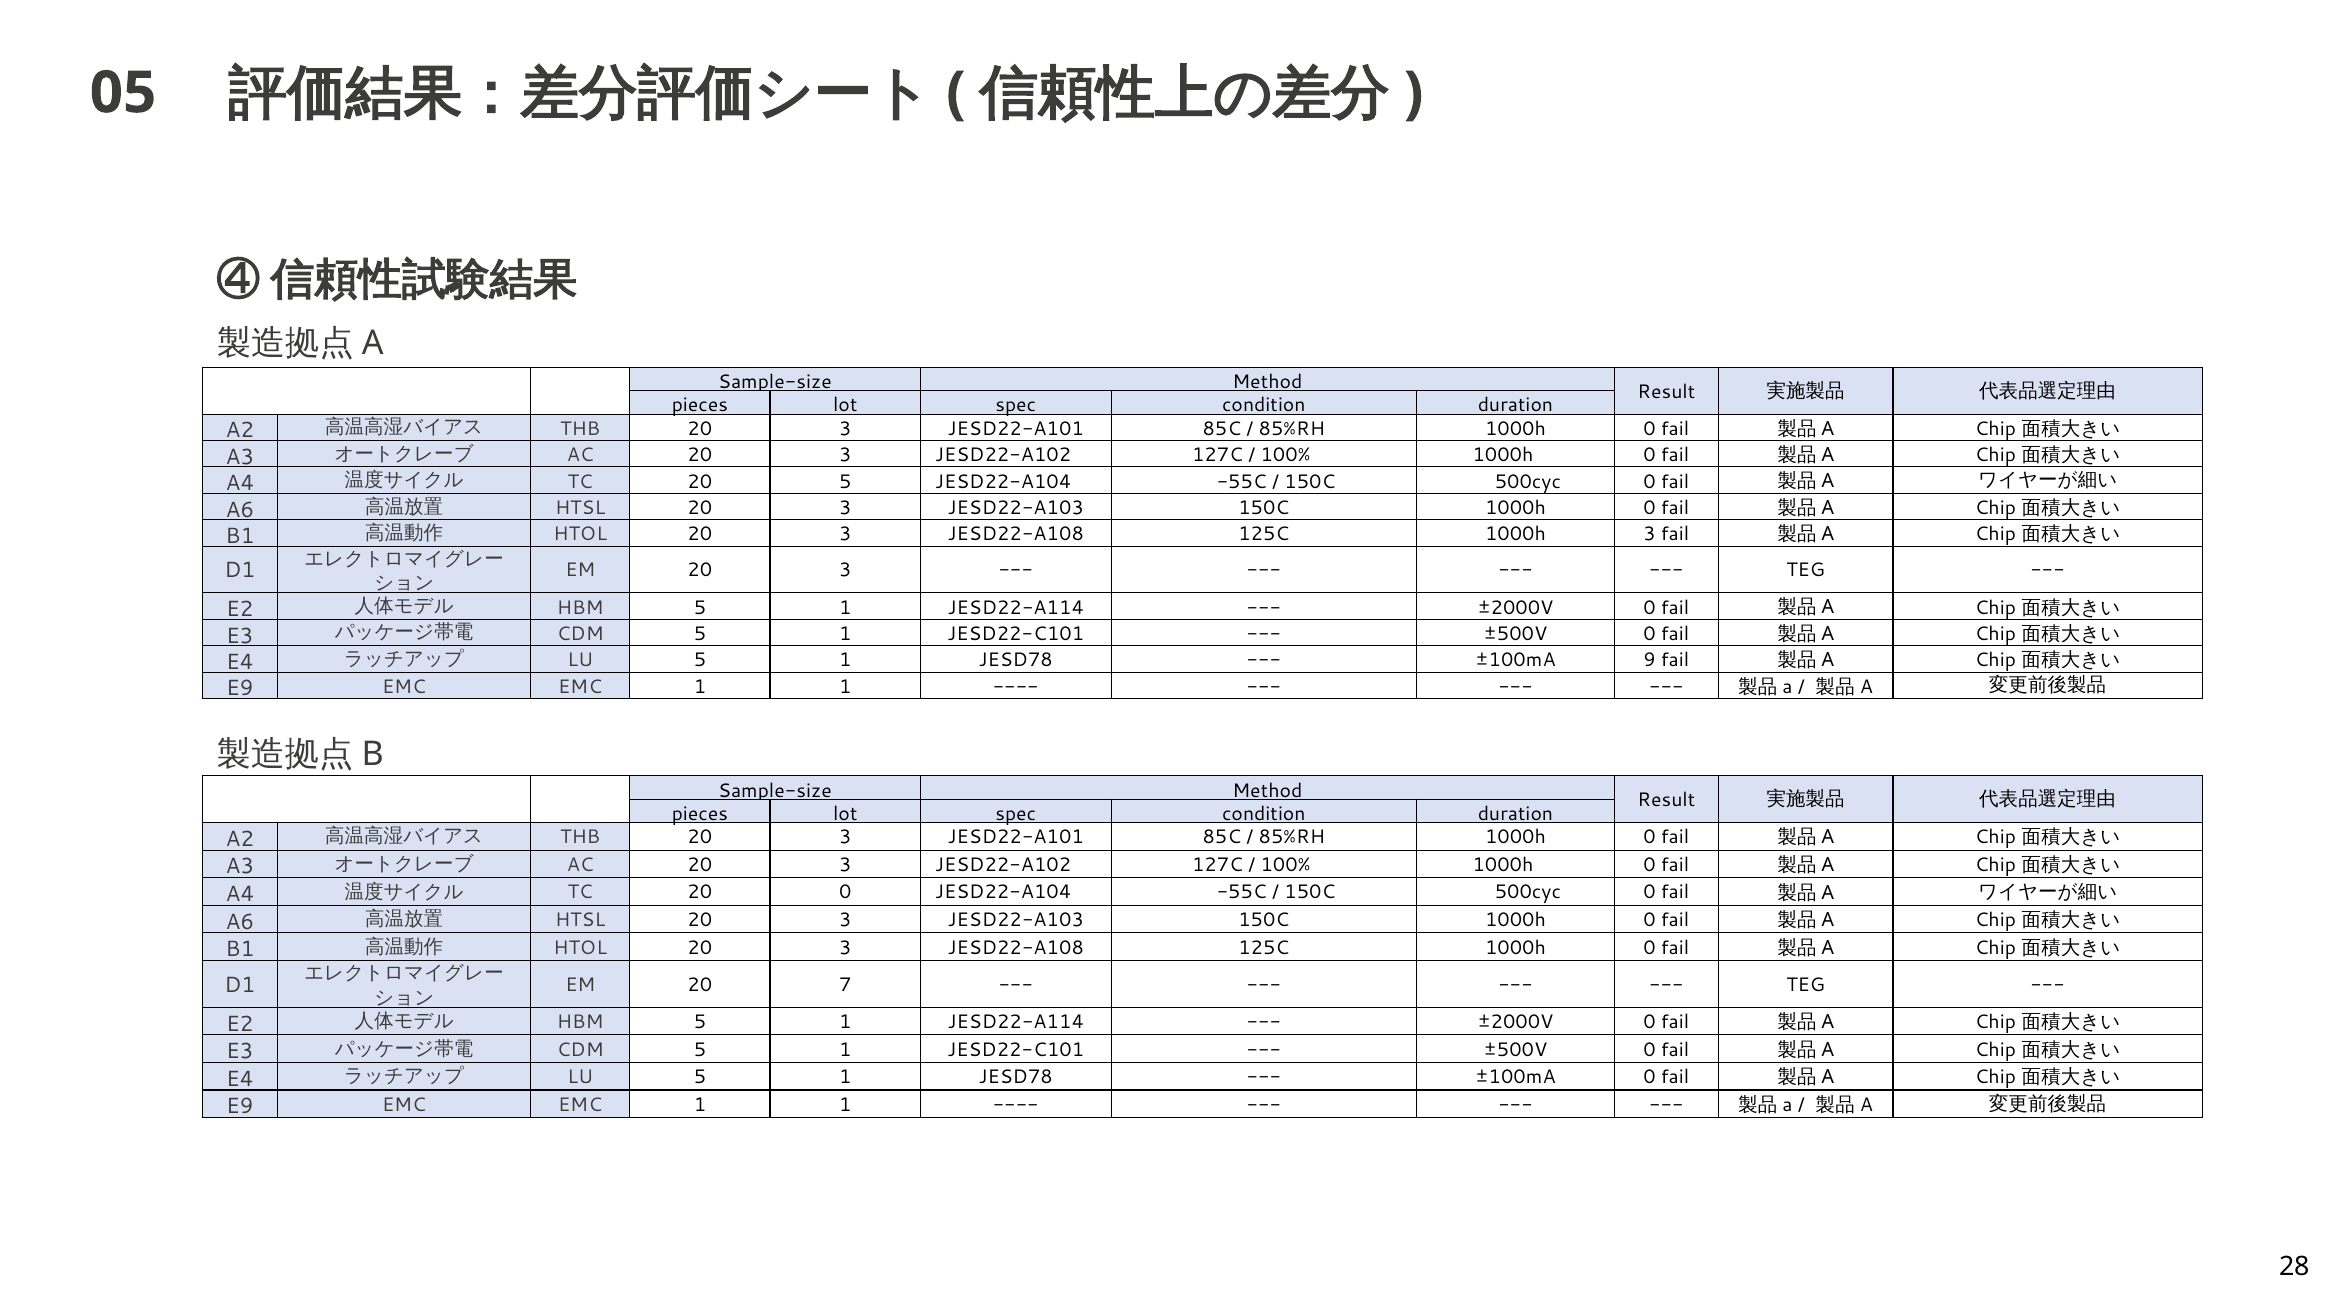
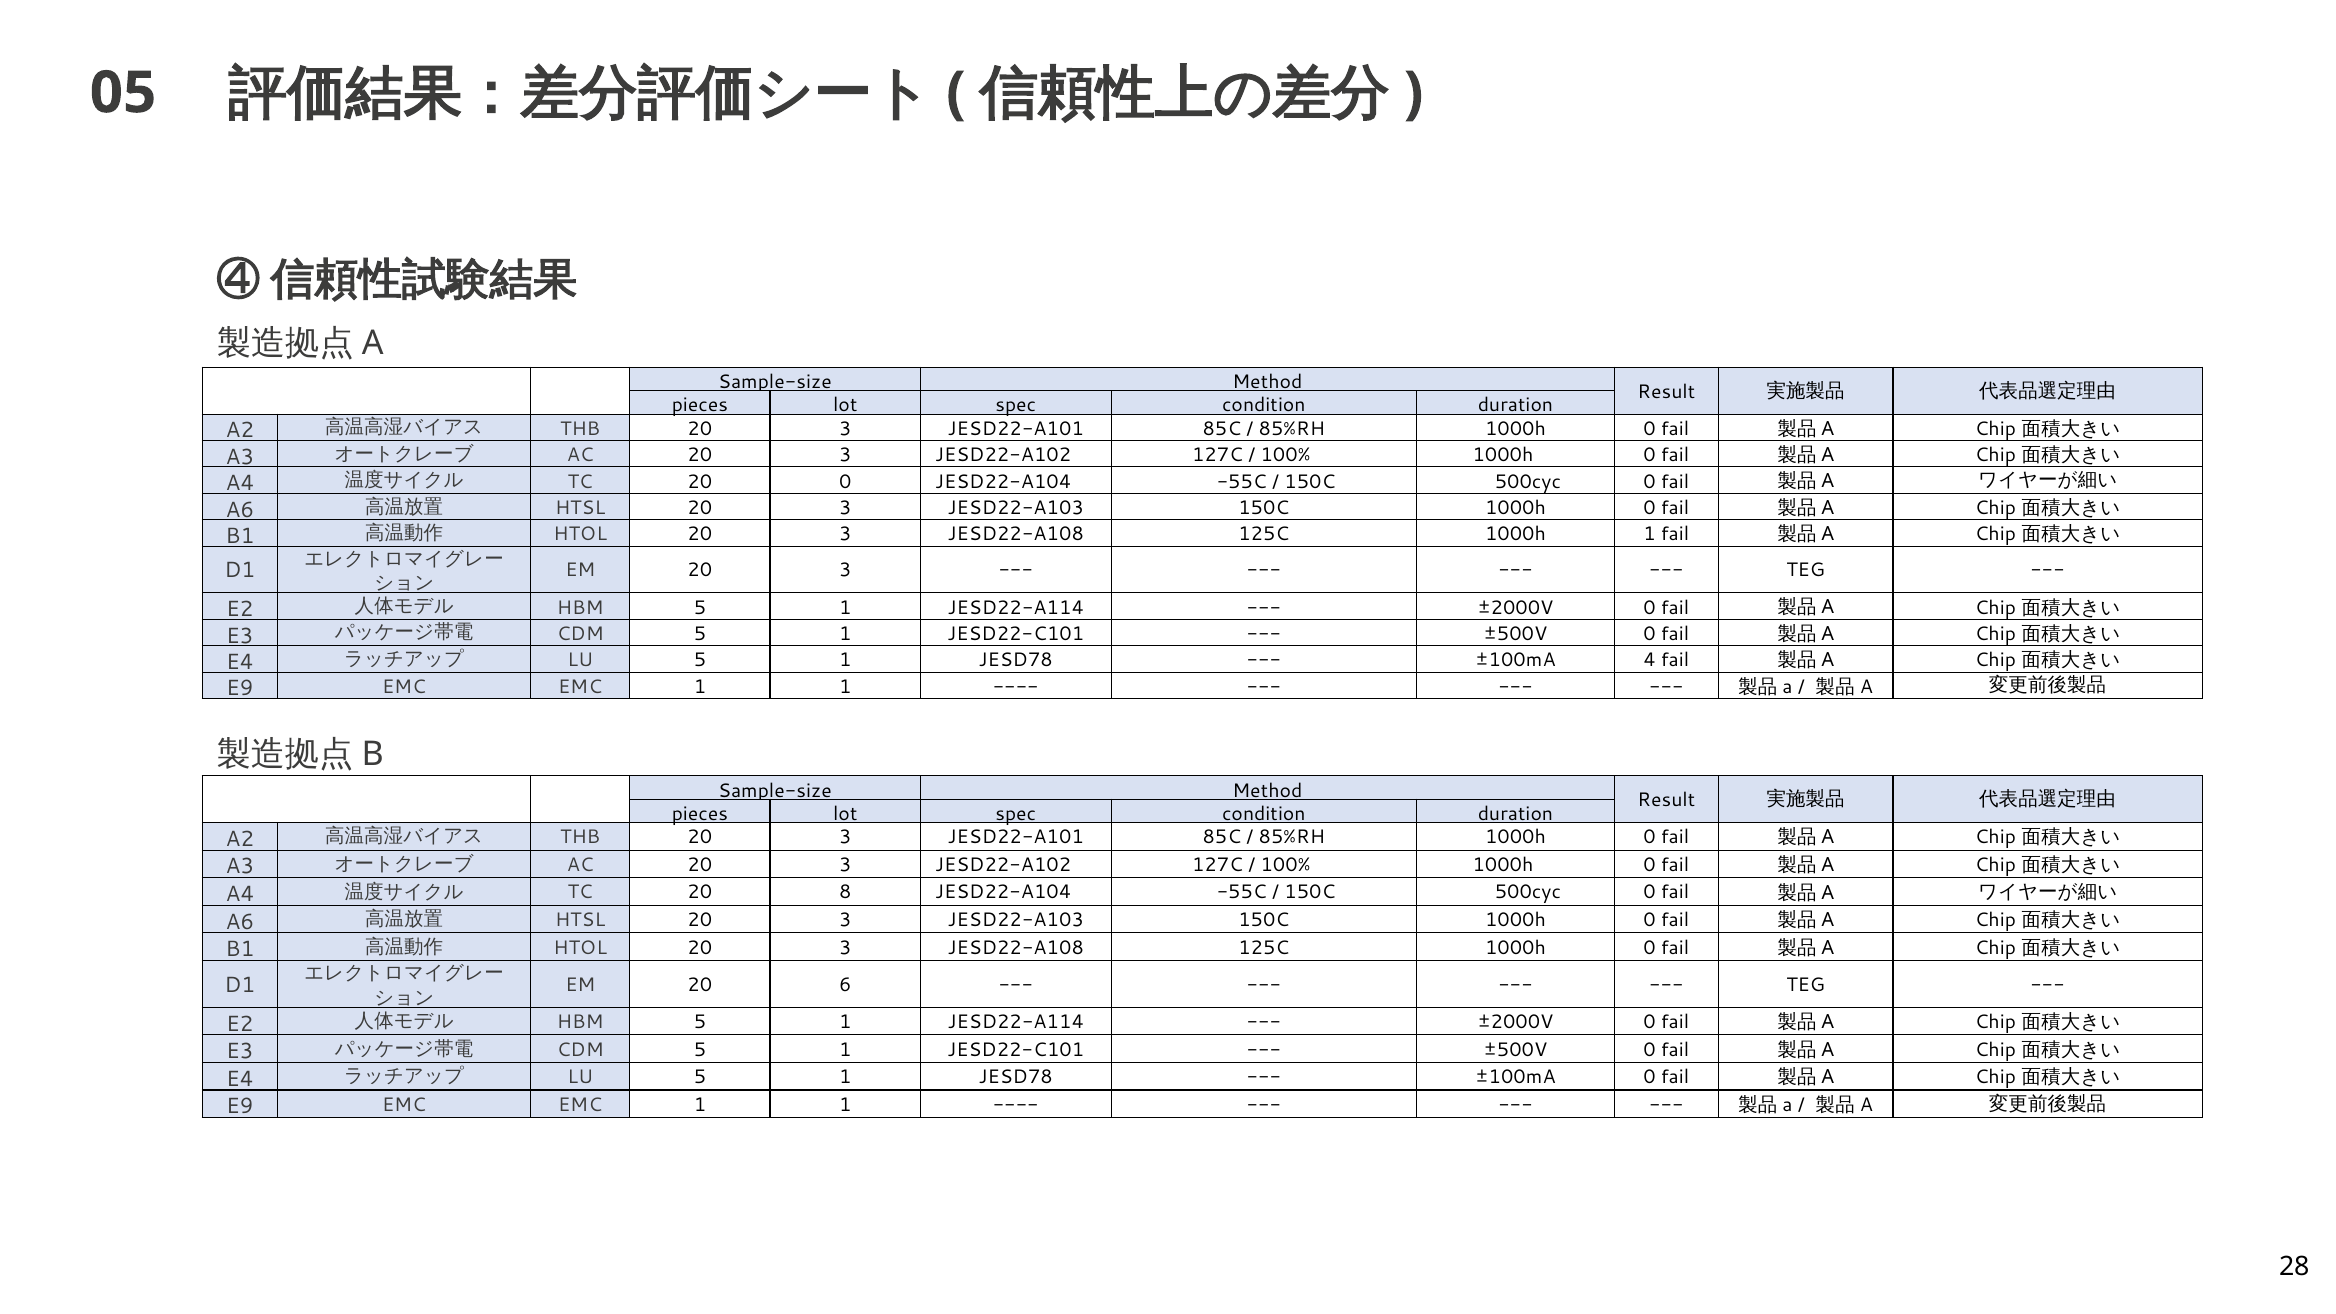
20 5: 5 -> 0
1000h 3: 3 -> 1
9: 9 -> 4
20 0: 0 -> 8
7: 7 -> 6
